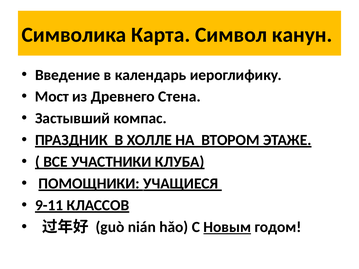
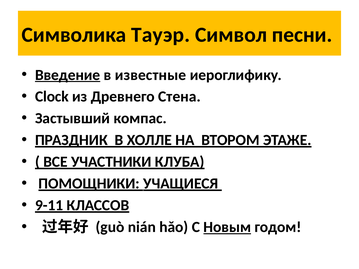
Карта: Карта -> Тауэр
канун: канун -> песни
Введение underline: none -> present
календарь: календарь -> известные
Мост: Мост -> Clock
